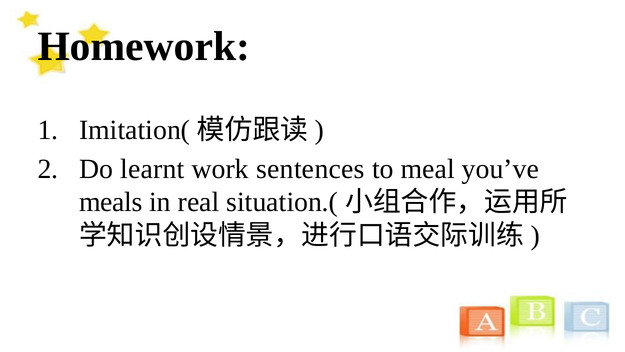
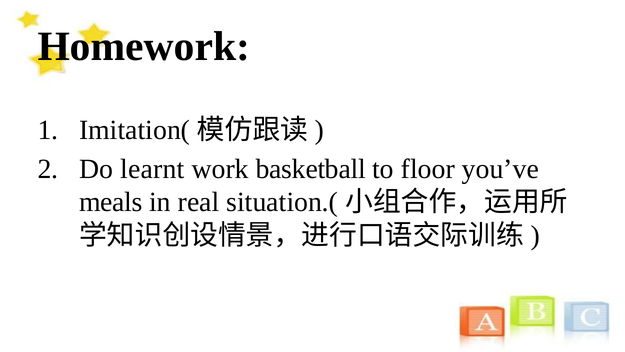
sentences: sentences -> basketball
meal: meal -> floor
